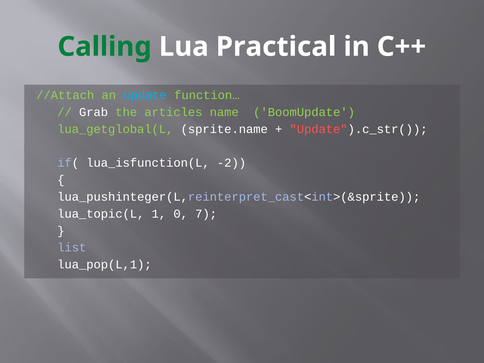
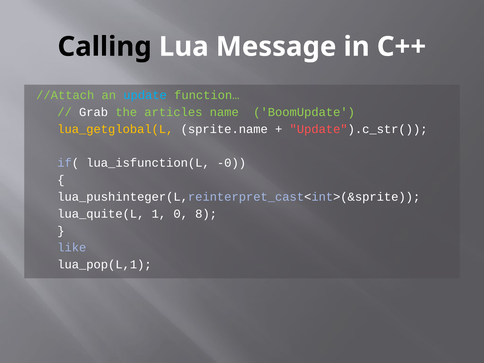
Calling colour: green -> black
Practical: Practical -> Message
lua_getglobal(L colour: light green -> yellow
-2: -2 -> -0
lua_topic(L: lua_topic(L -> lua_quite(L
7: 7 -> 8
list: list -> like
